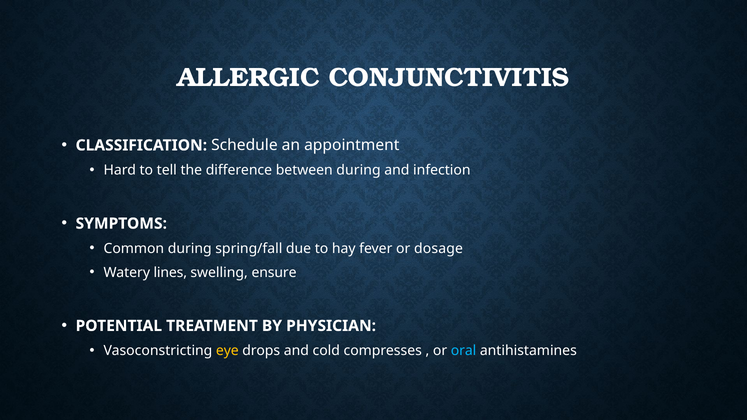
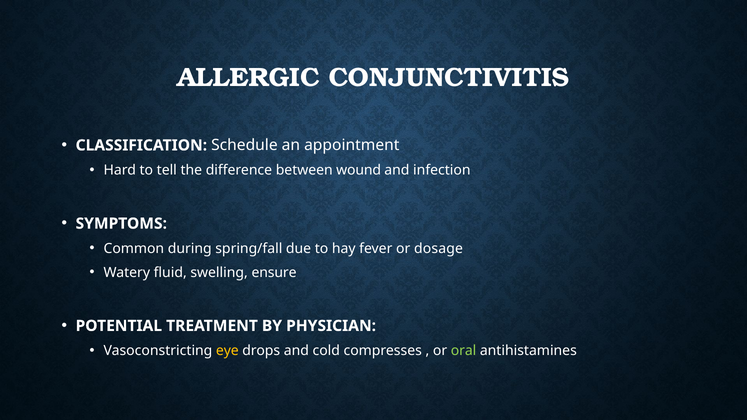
between during: during -> wound
lines: lines -> fluid
oral colour: light blue -> light green
